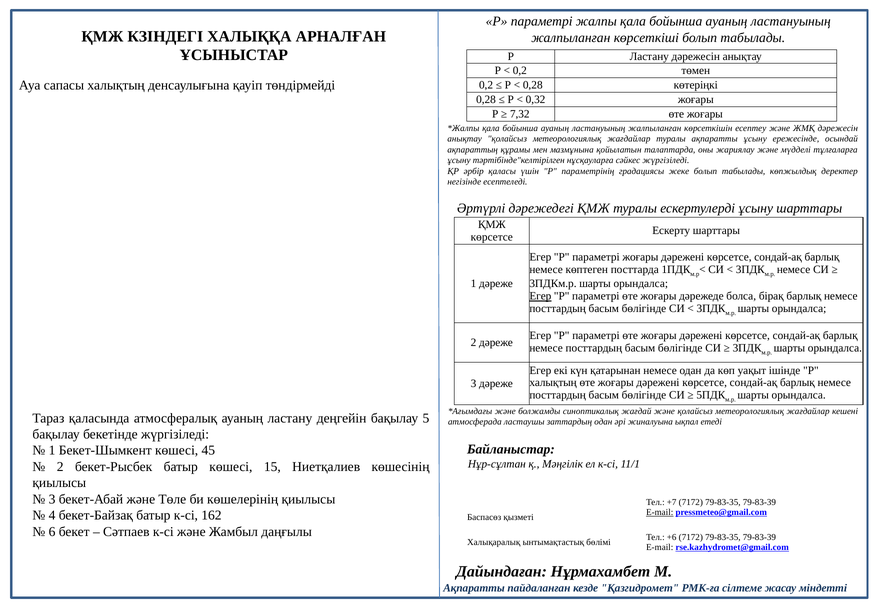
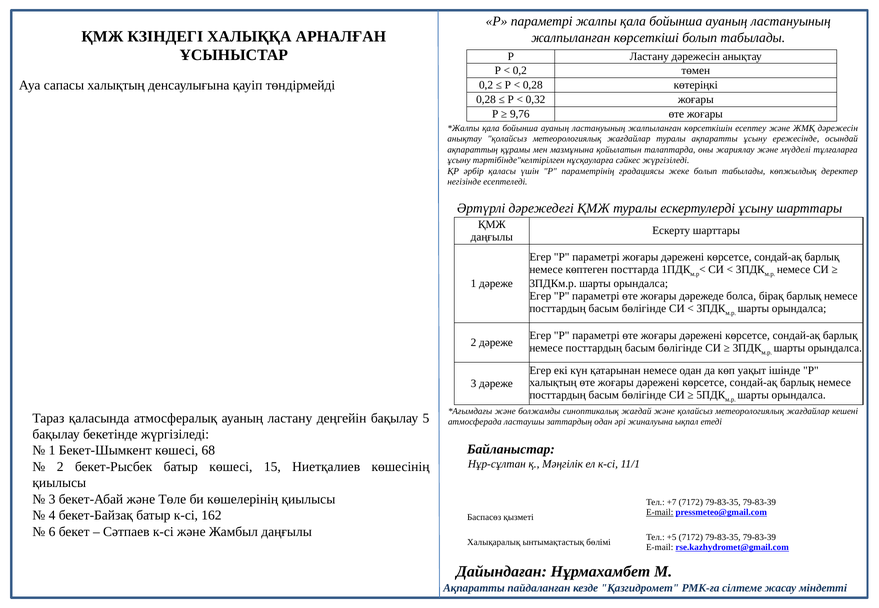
7,32: 7,32 -> 9,76
көрсетсе at (492, 237): көрсетсе -> даңғылы
Егер at (540, 296) underline: present -> none
45: 45 -> 68
+6: +6 -> +5
